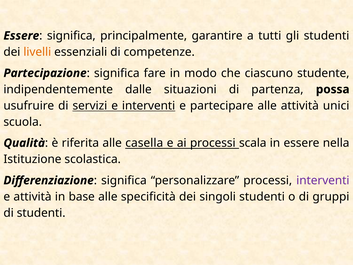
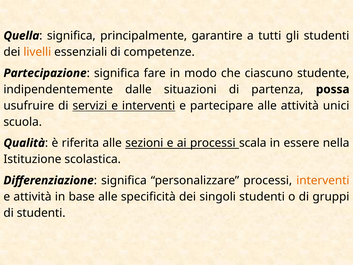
Essere at (21, 36): Essere -> Quella
casella: casella -> sezioni
interventi at (323, 180) colour: purple -> orange
